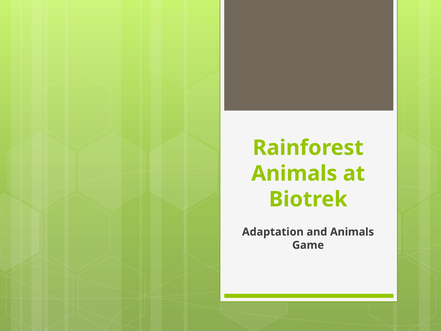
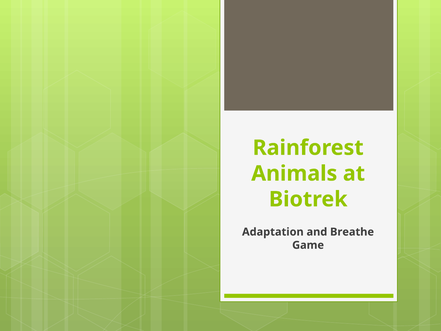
and Animals: Animals -> Breathe
